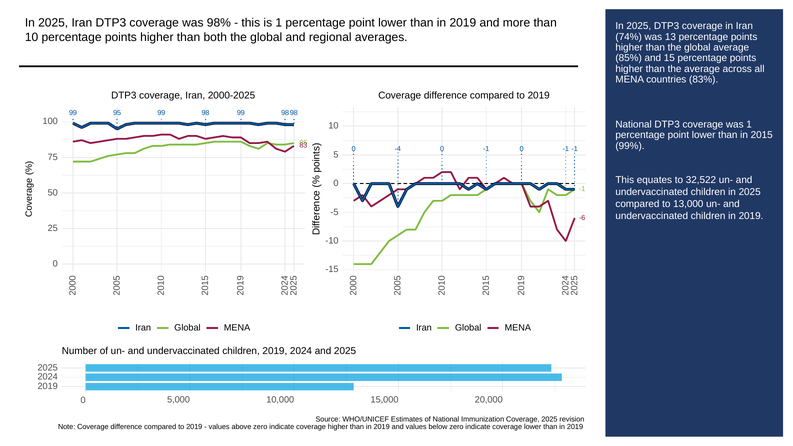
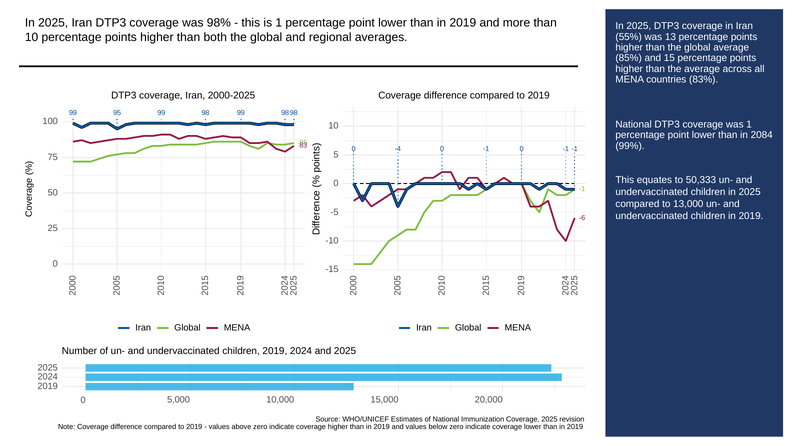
74%: 74% -> 55%
2015: 2015 -> 2084
32,522: 32,522 -> 50,333
